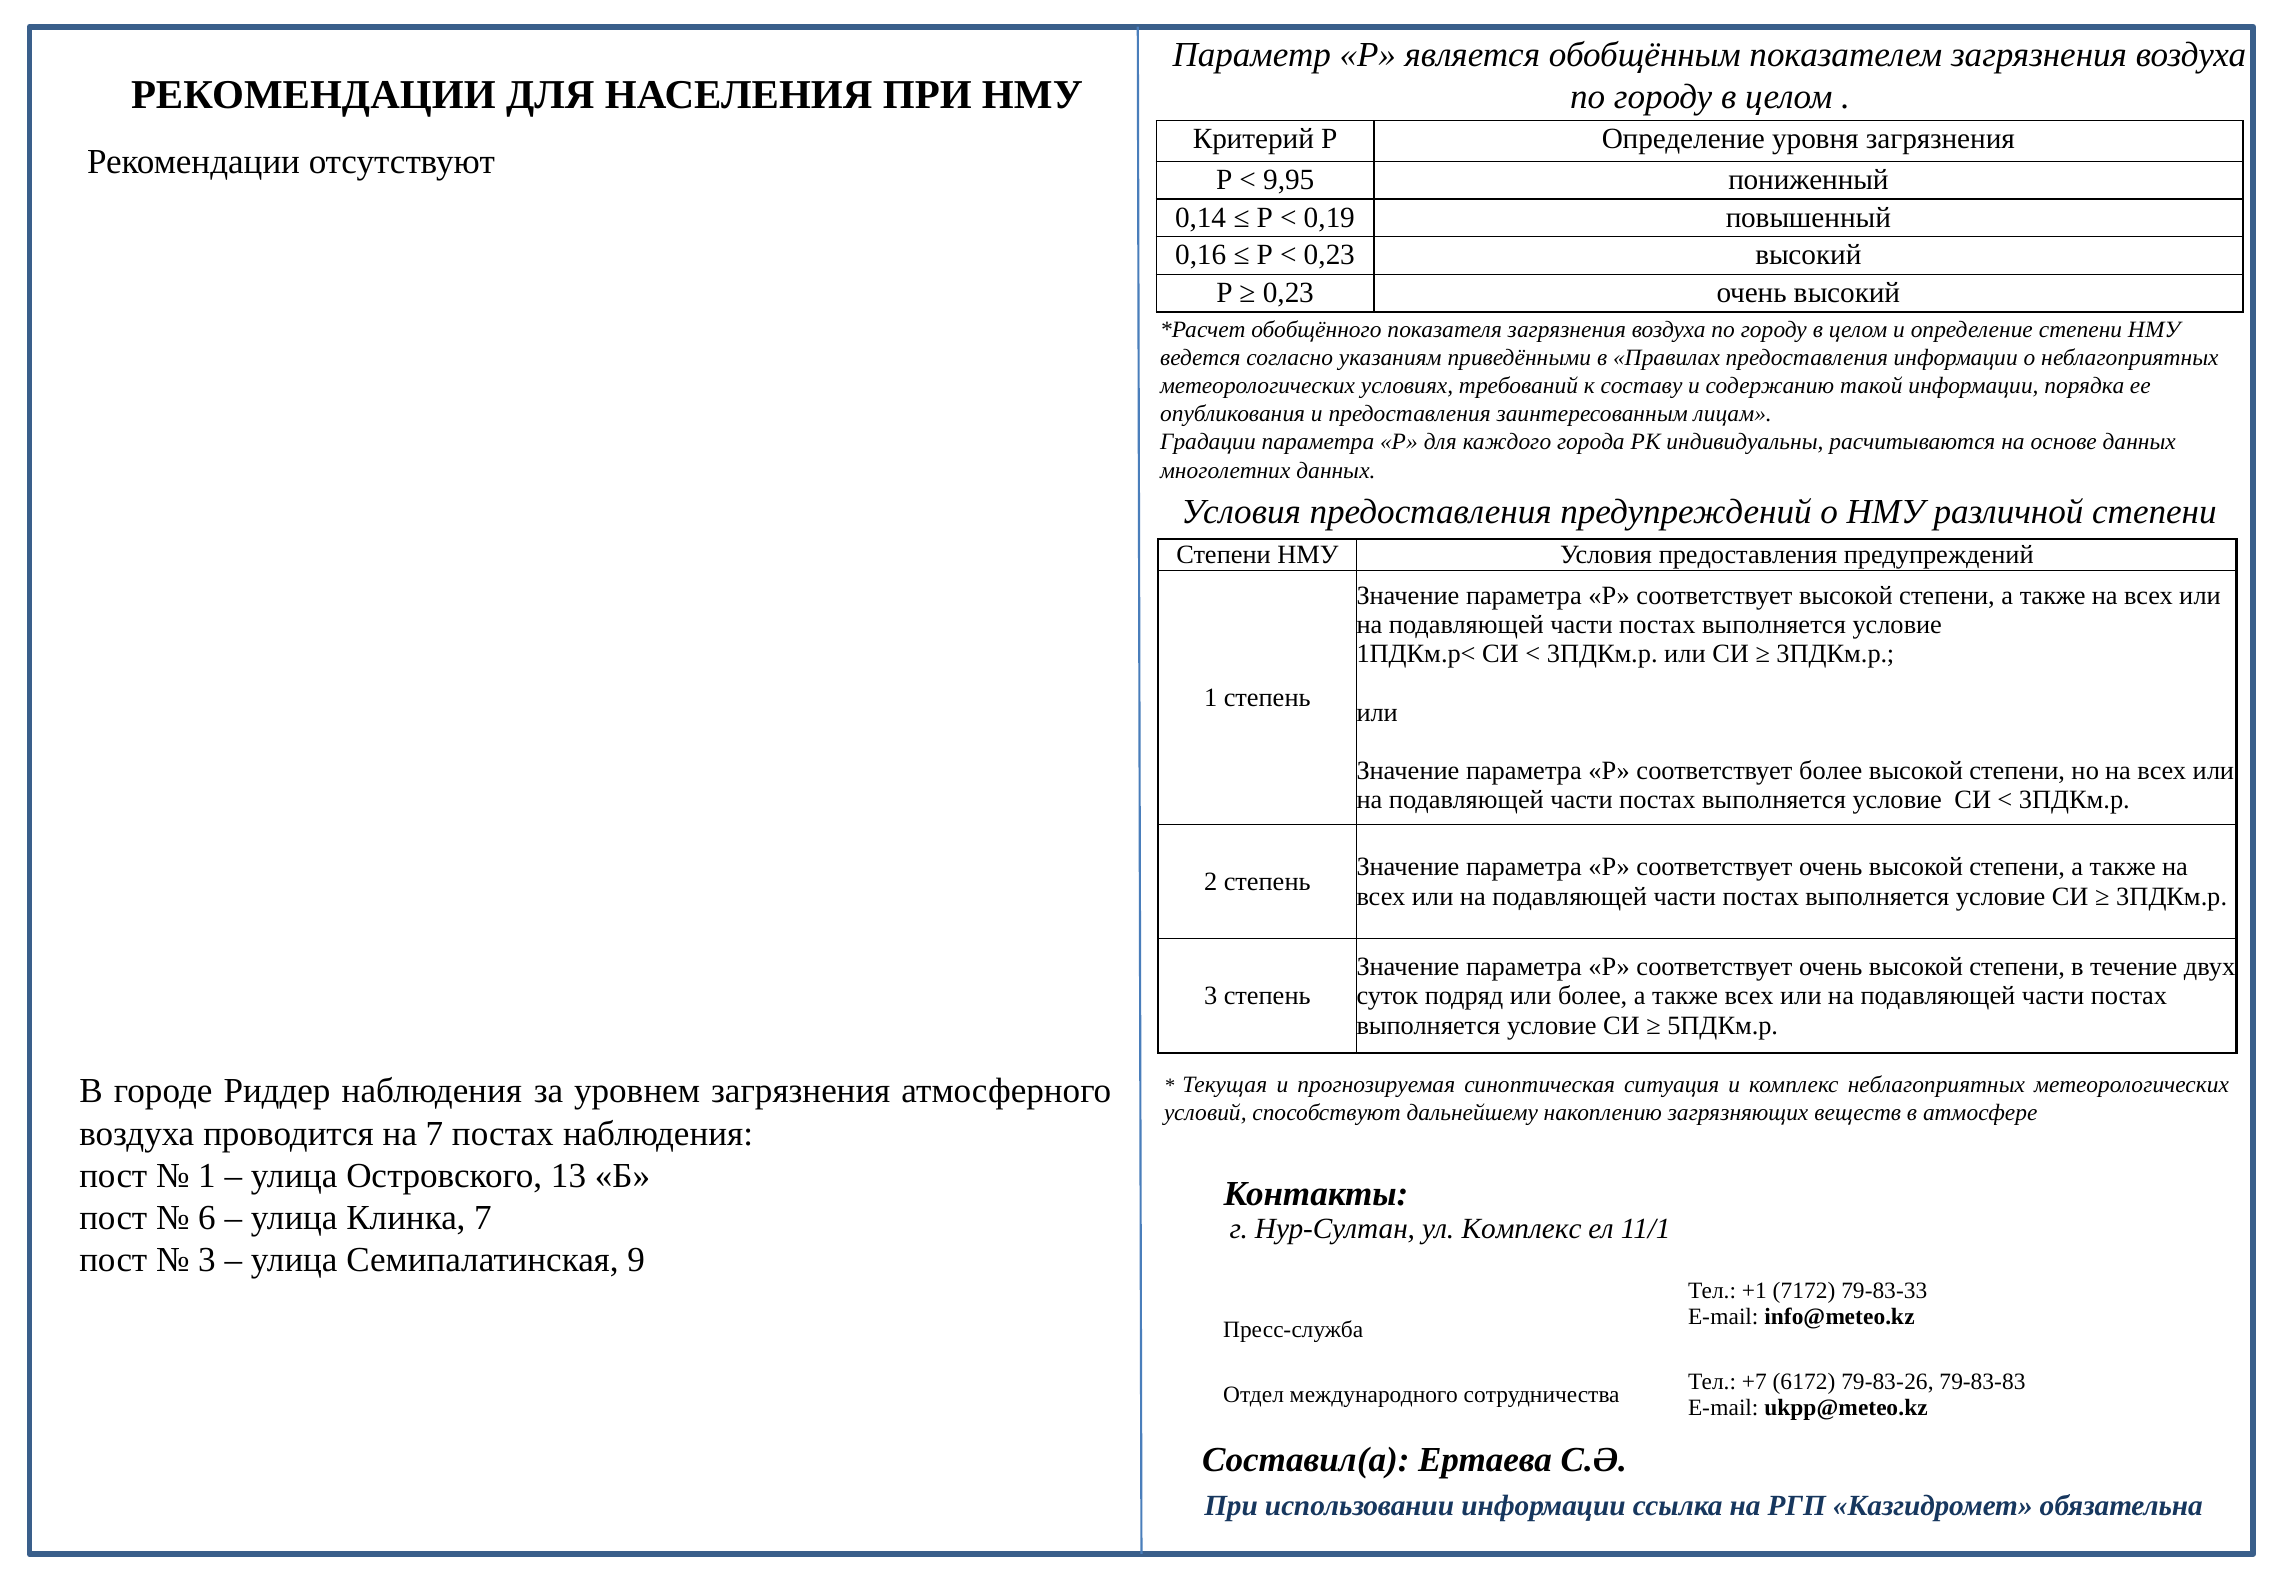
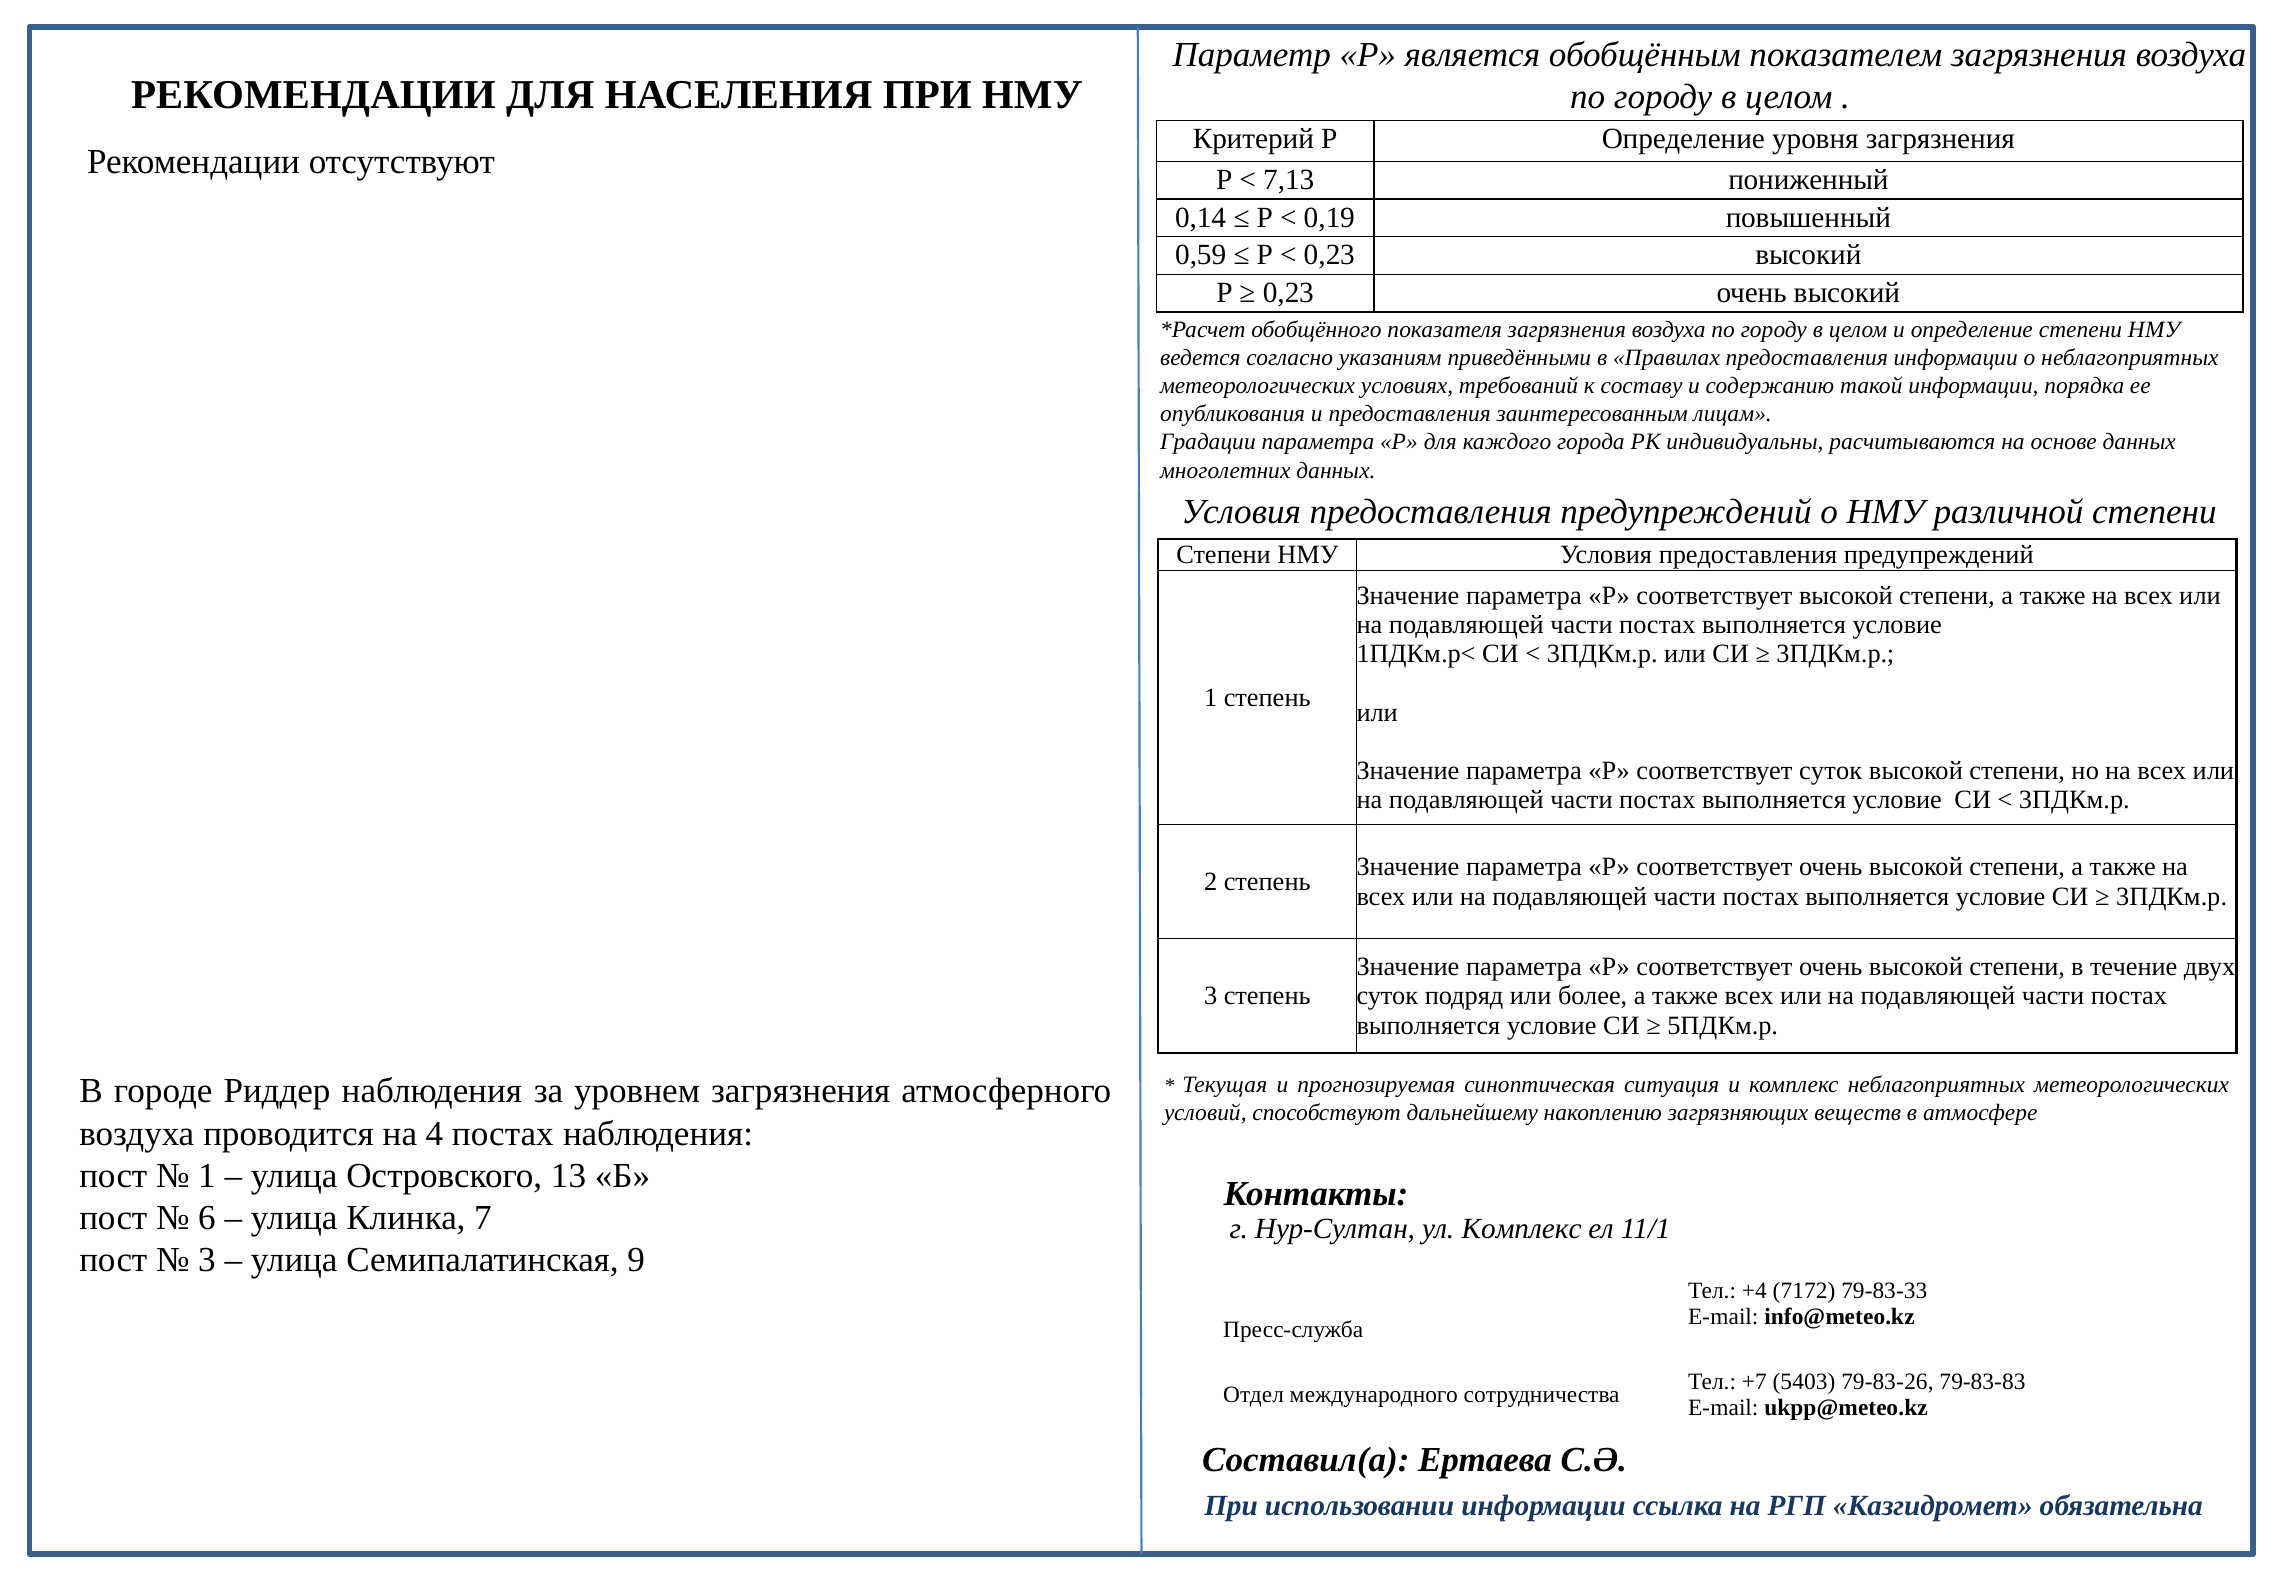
9,95: 9,95 -> 7,13
0,16: 0,16 -> 0,59
соответствует более: более -> суток
на 7: 7 -> 4
+1: +1 -> +4
6172: 6172 -> 5403
